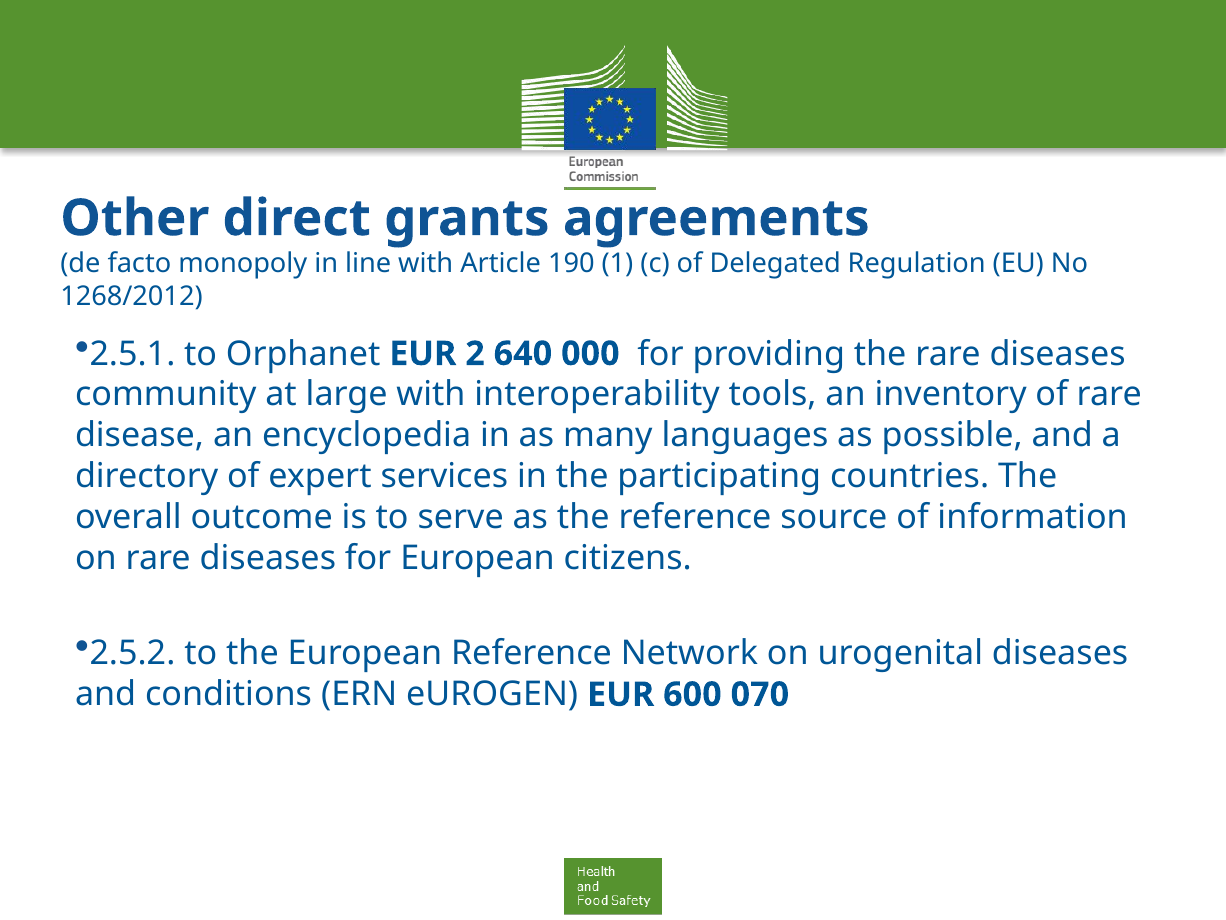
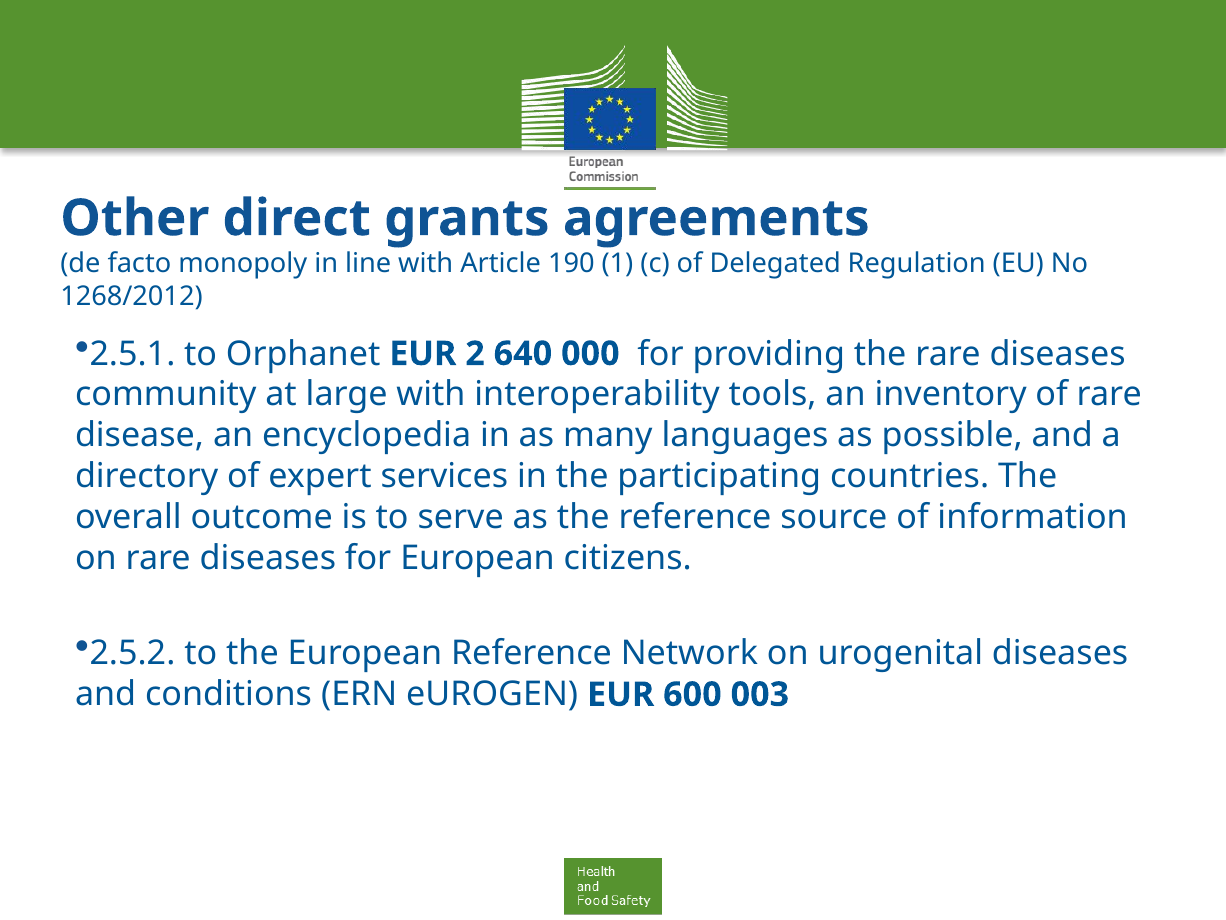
070: 070 -> 003
